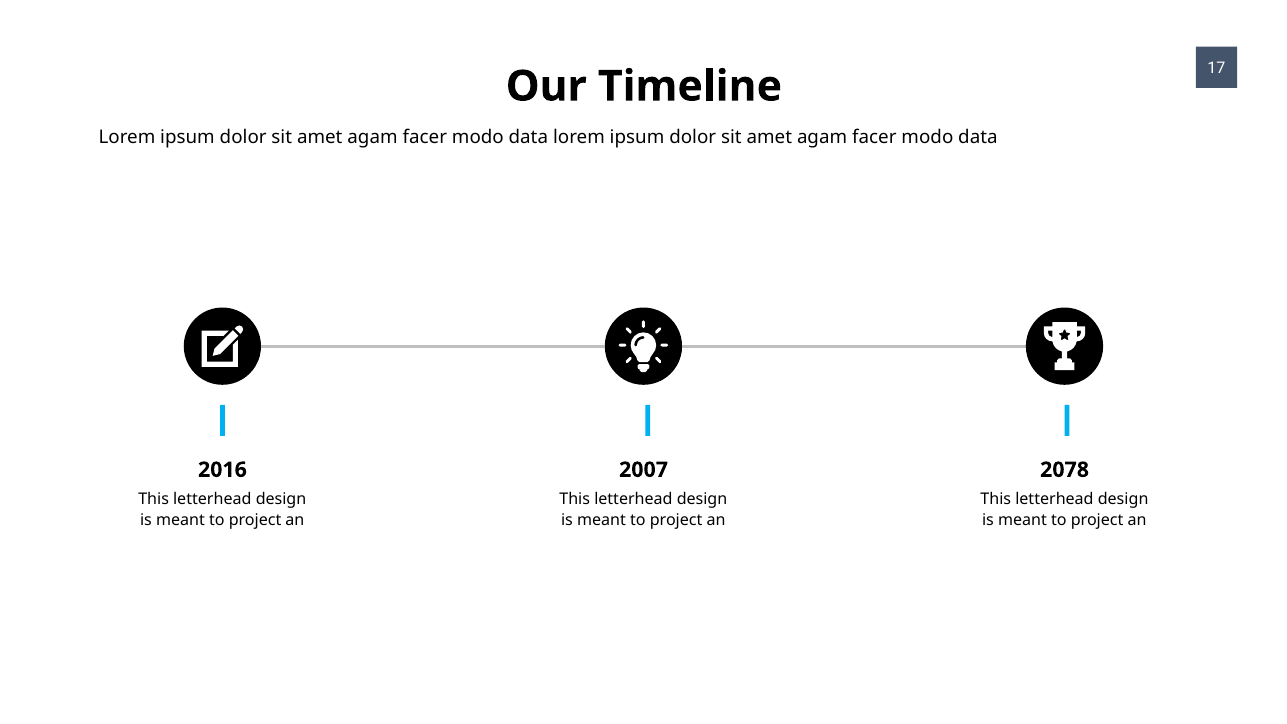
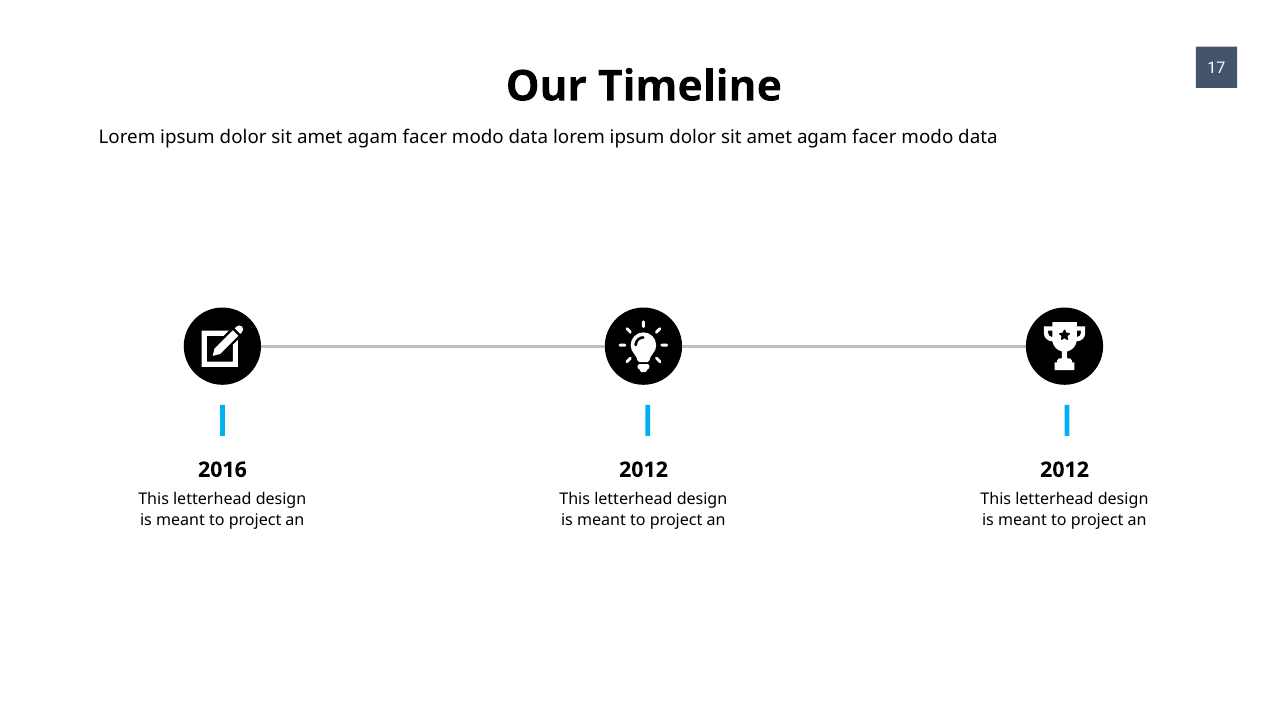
2007 at (644, 470): 2007 -> 2012
2078 at (1065, 470): 2078 -> 2012
